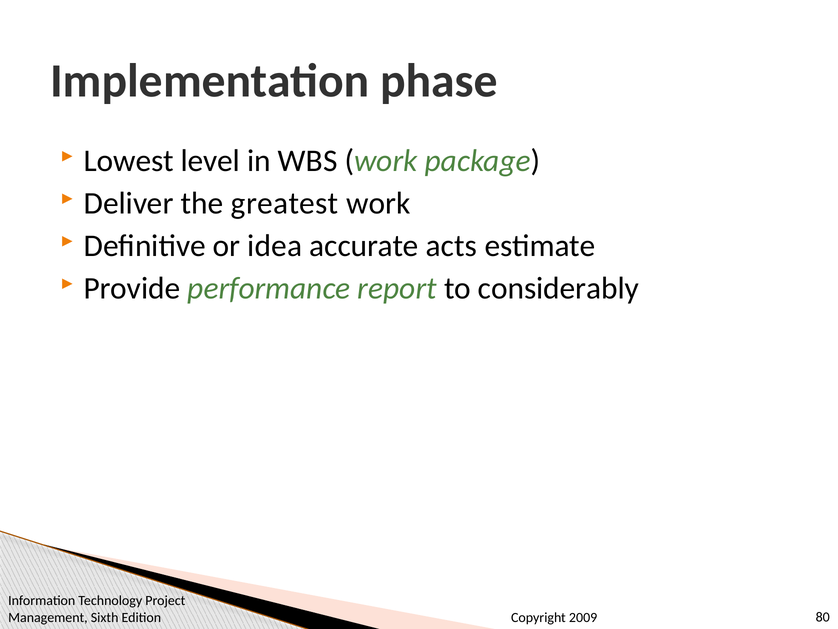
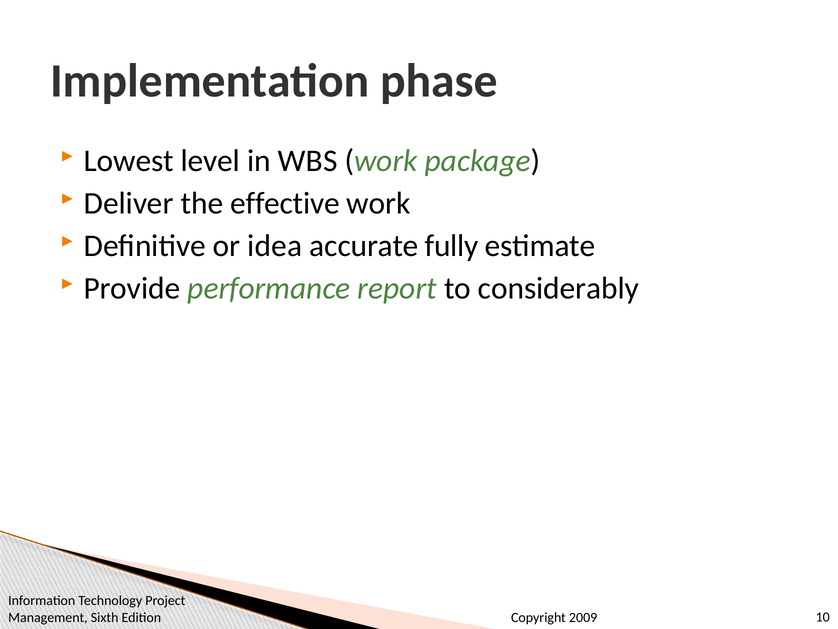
greatest: greatest -> effective
acts: acts -> fully
80: 80 -> 10
